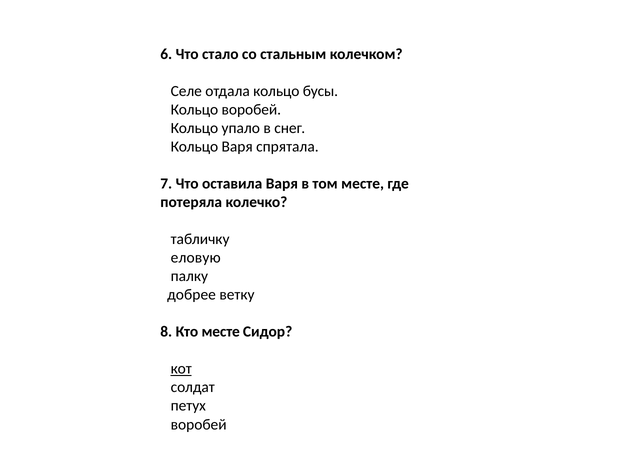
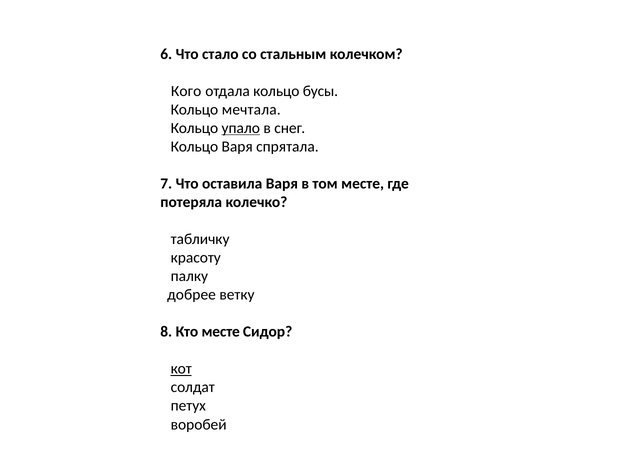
Селе: Селе -> Кого
Кольцо воробей: воробей -> мечтала
упало underline: none -> present
еловую: еловую -> красоту
